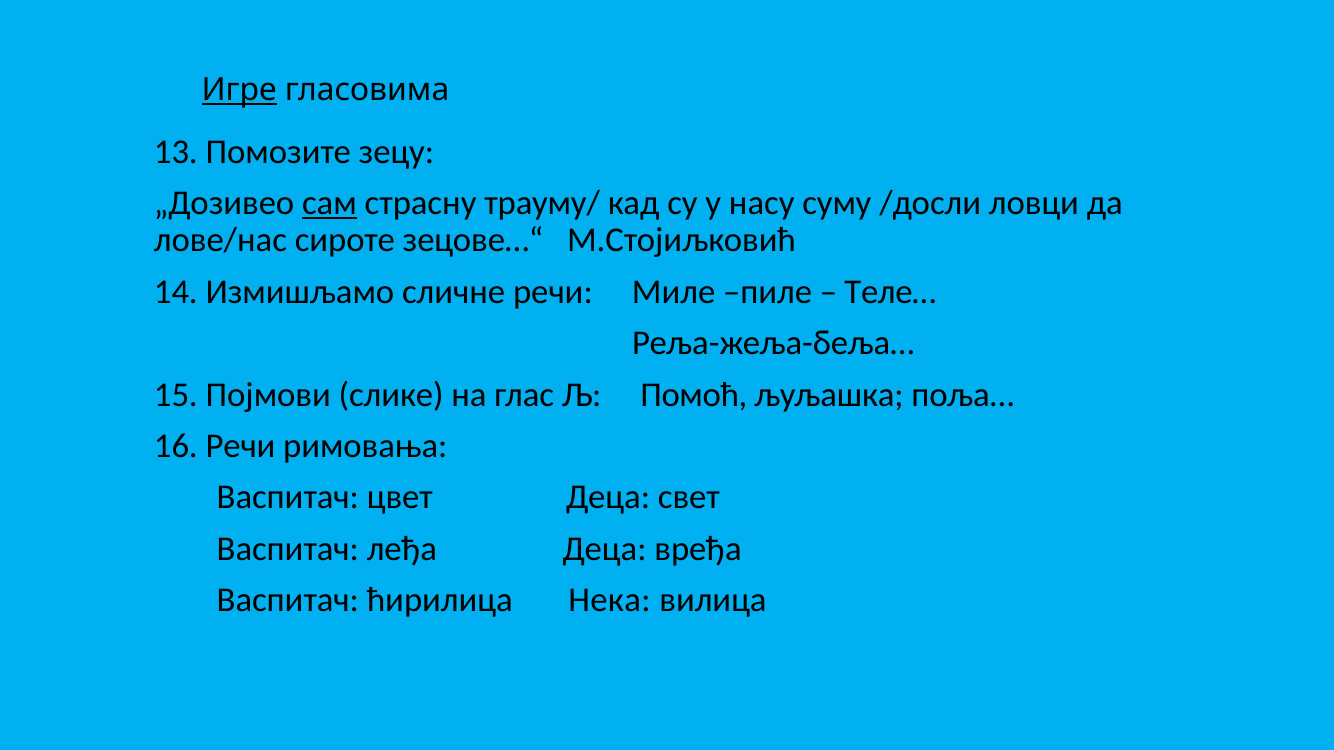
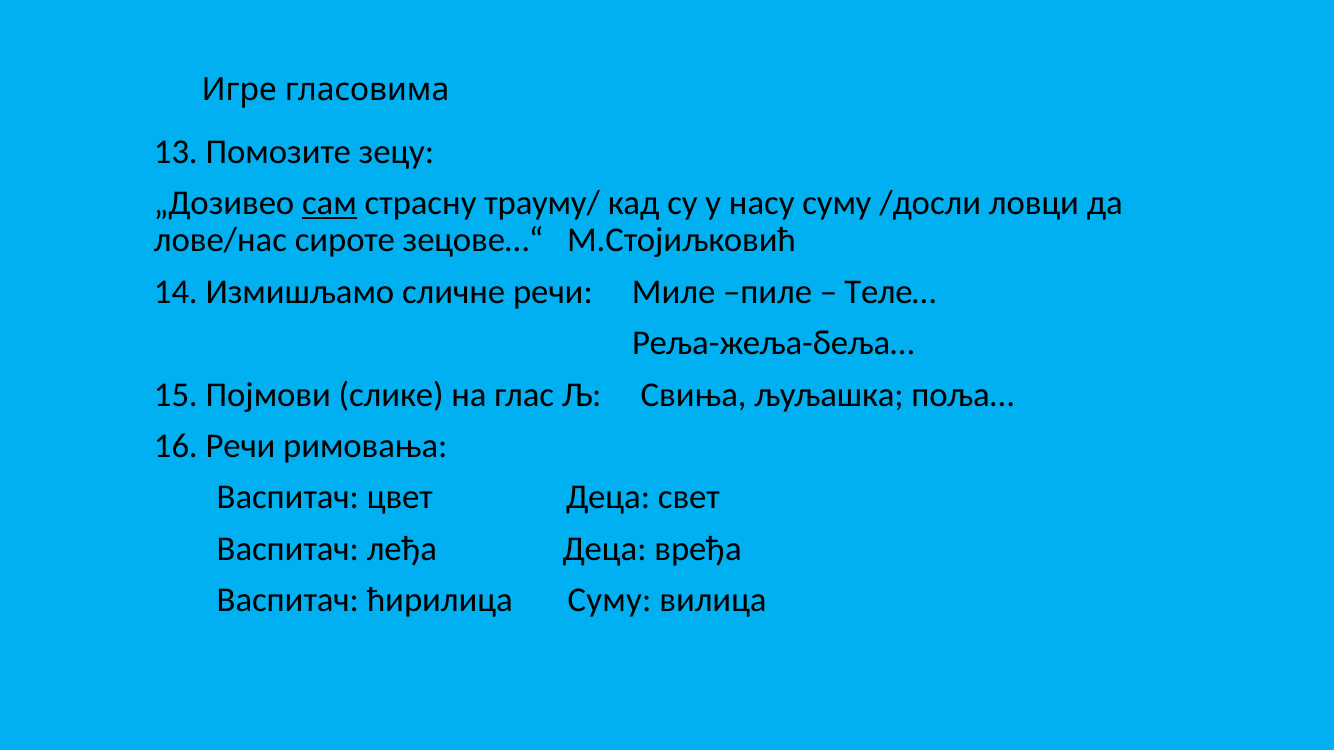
Игре underline: present -> none
Помоћ: Помоћ -> Свиња
ћирилица Нека: Нека -> Суму
